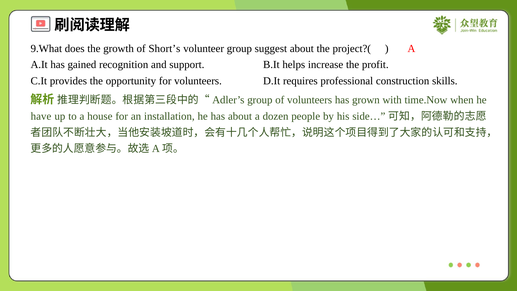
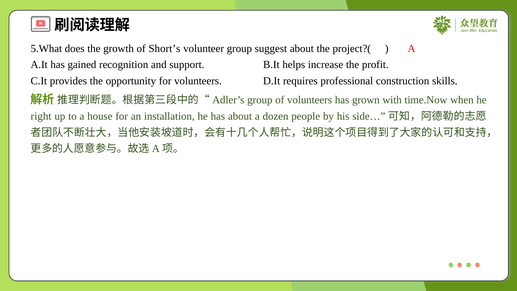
9.What: 9.What -> 5.What
have: have -> right
